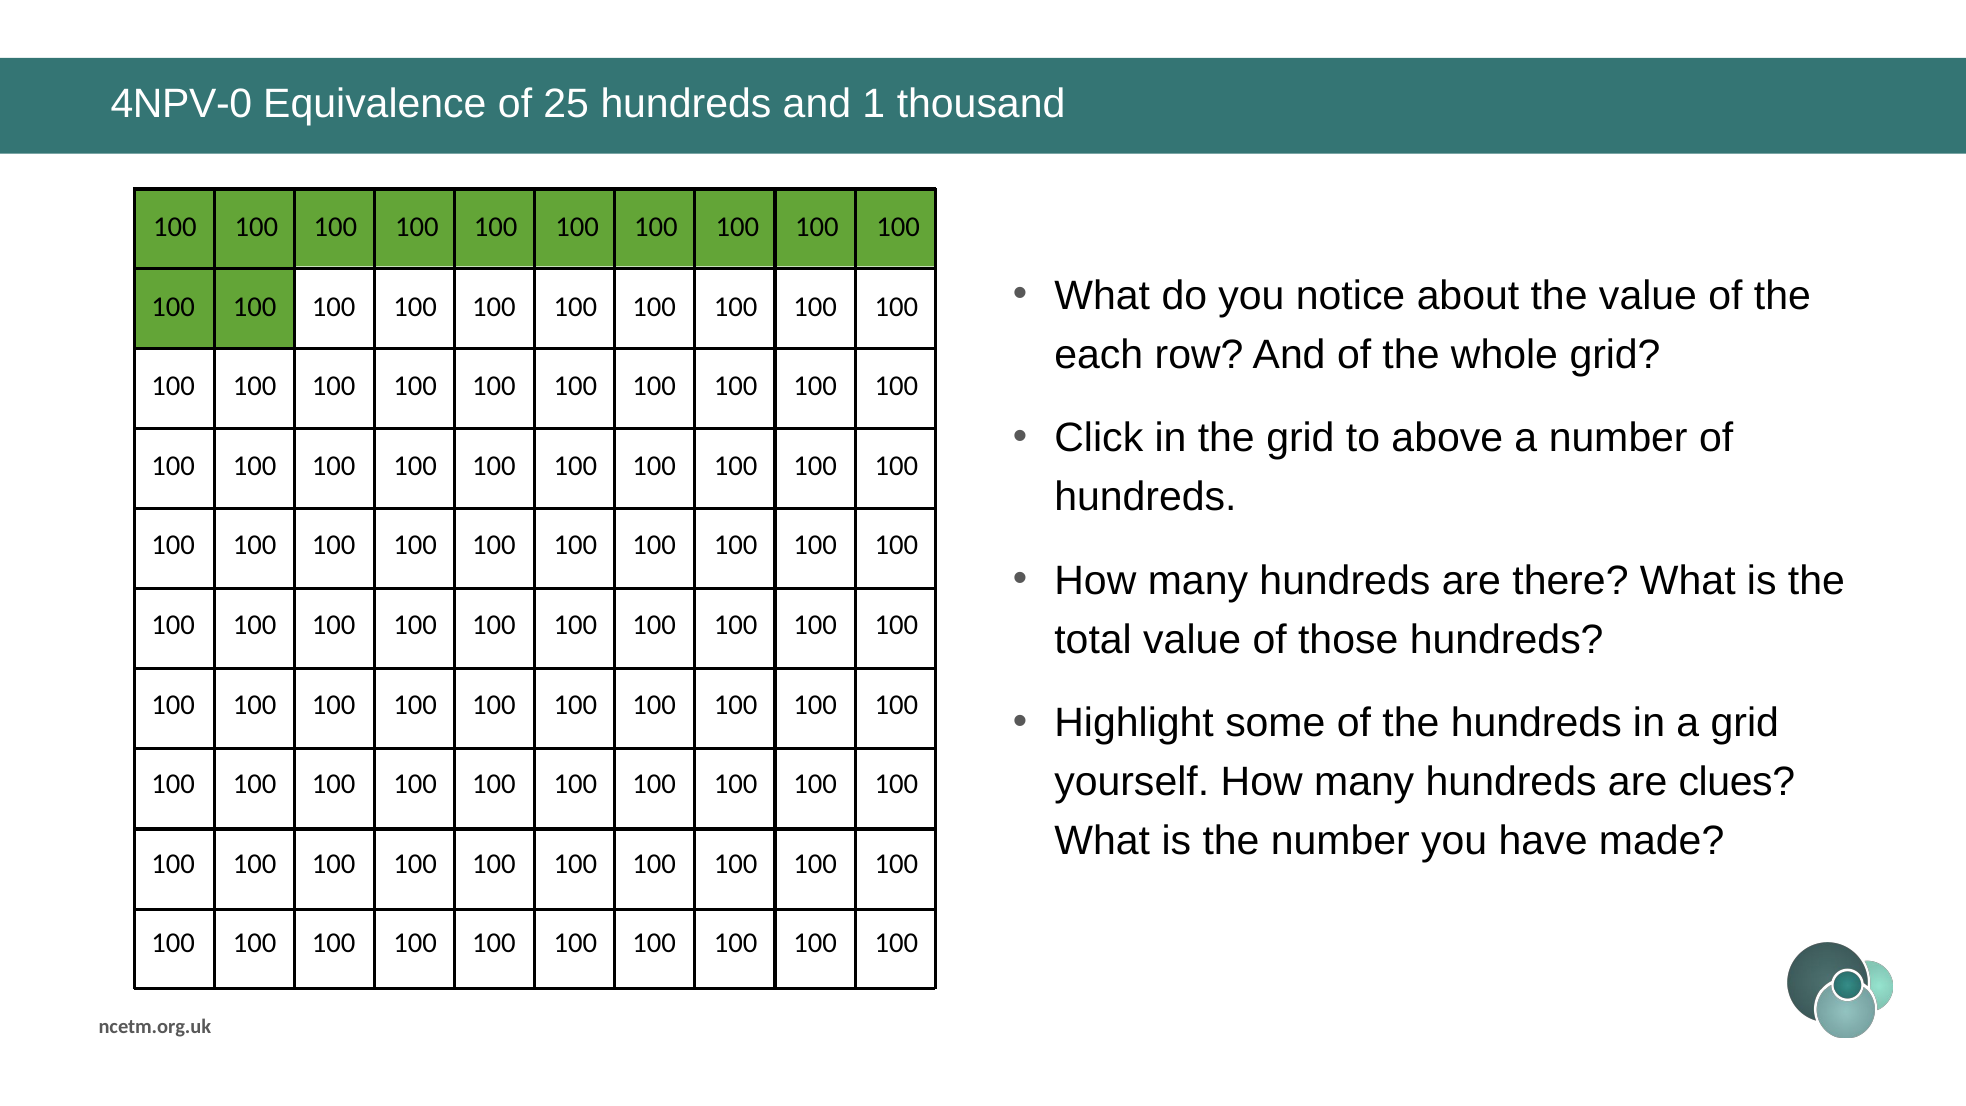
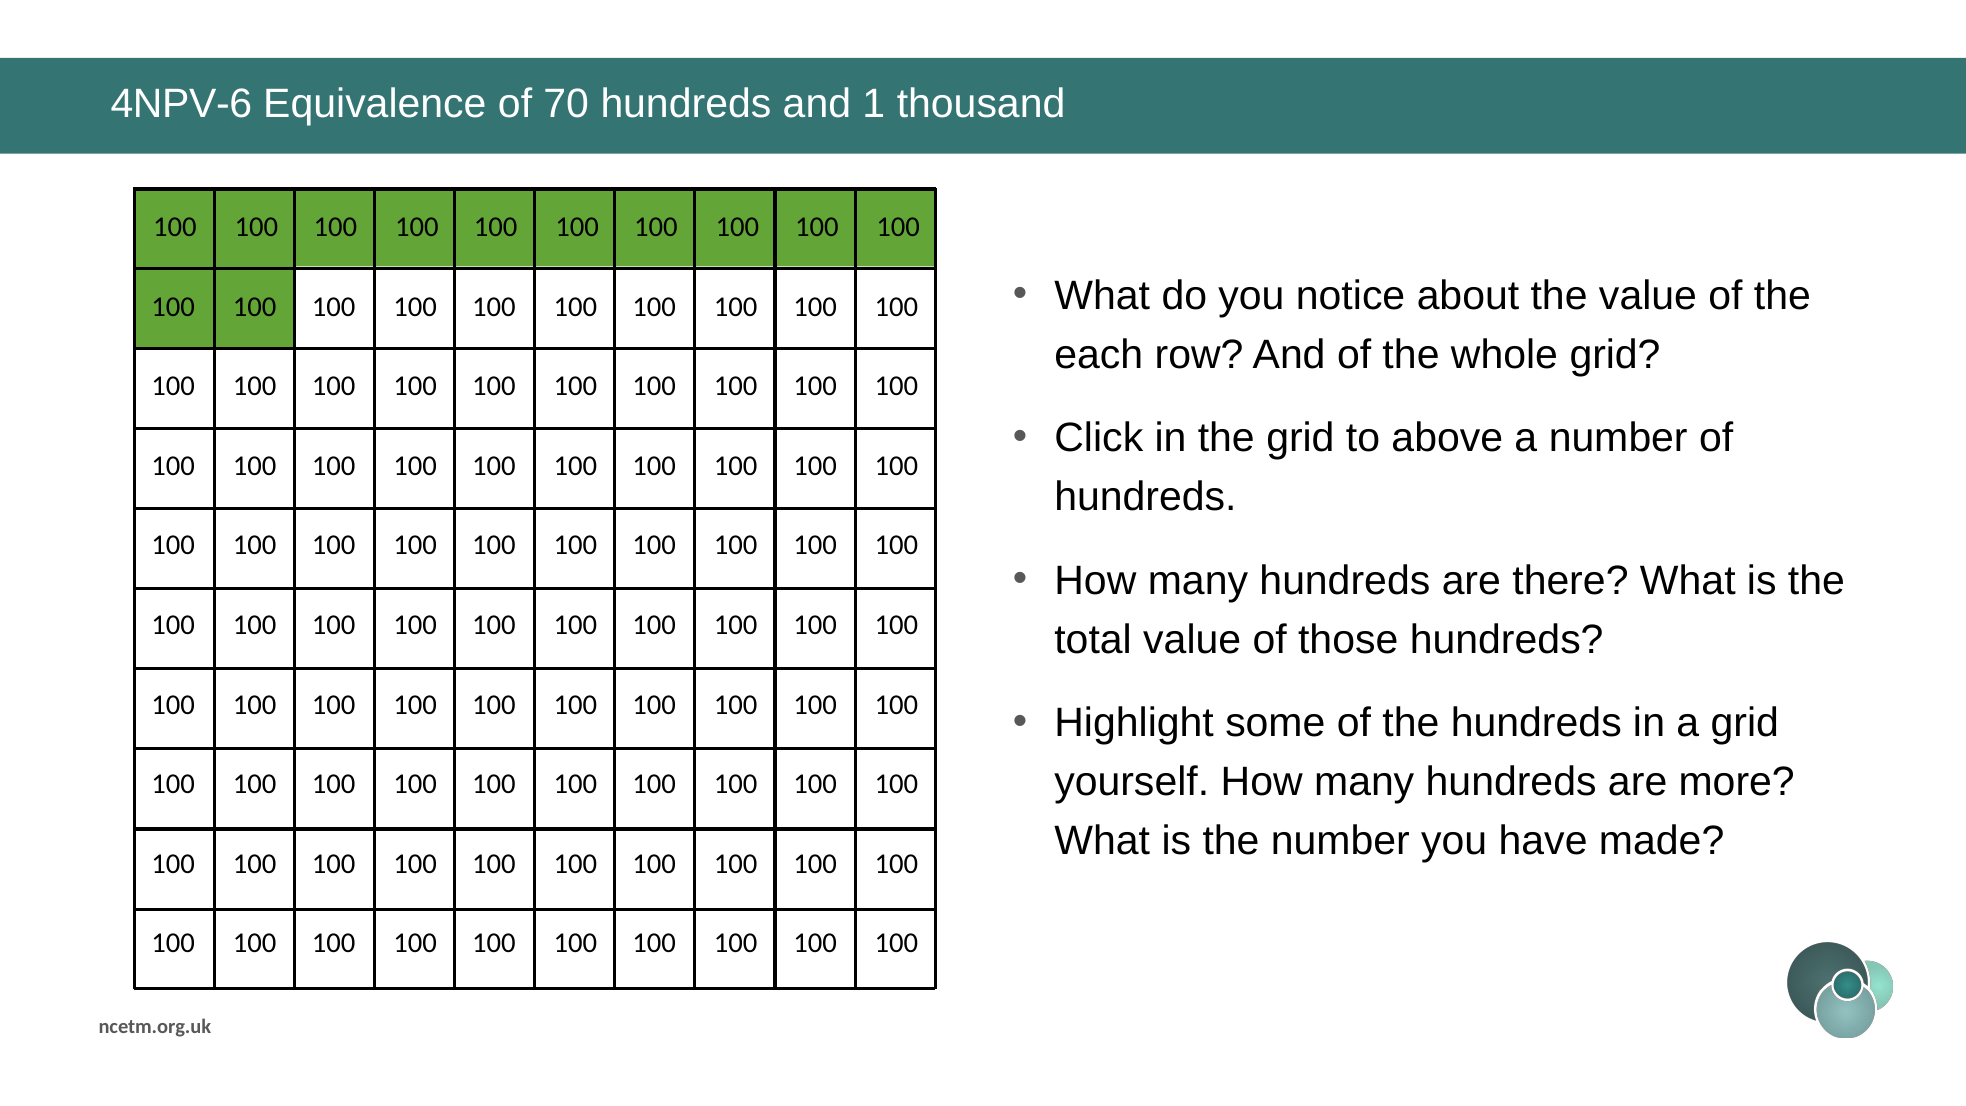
4NPV-0: 4NPV-0 -> 4NPV-6
25: 25 -> 70
clues: clues -> more
